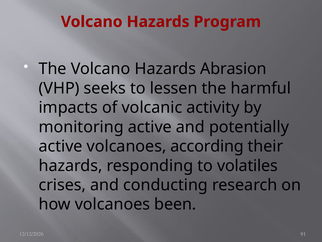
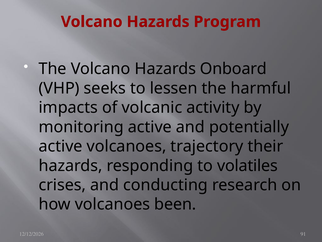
Abrasion: Abrasion -> Onboard
according: according -> trajectory
